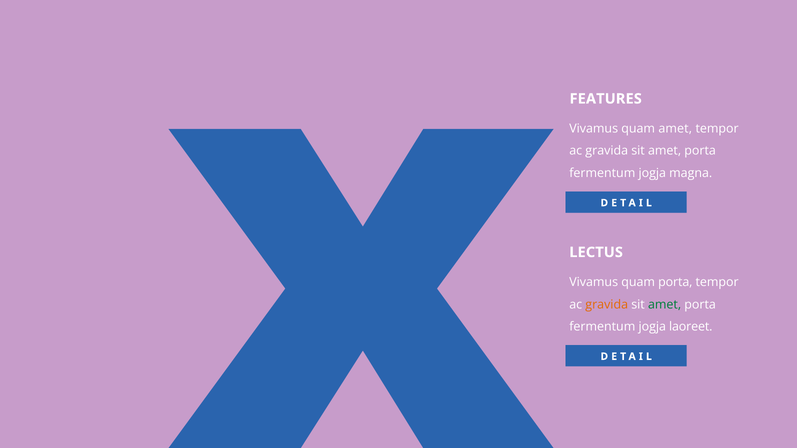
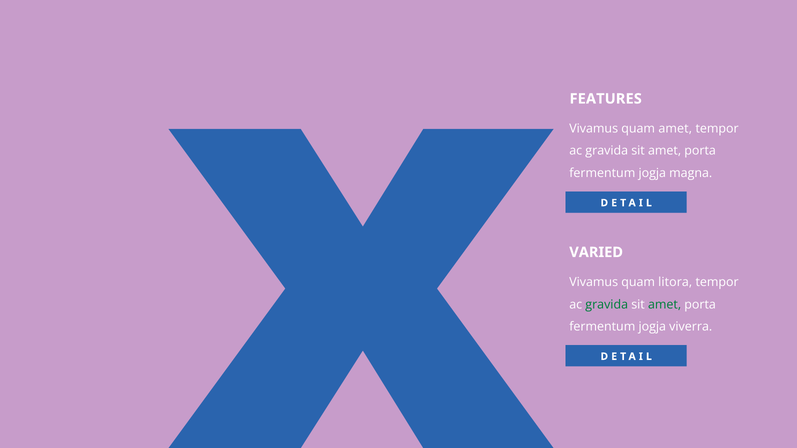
LECTUS: LECTUS -> VARIED
quam porta: porta -> litora
gravida at (607, 305) colour: orange -> green
laoreet: laoreet -> viverra
